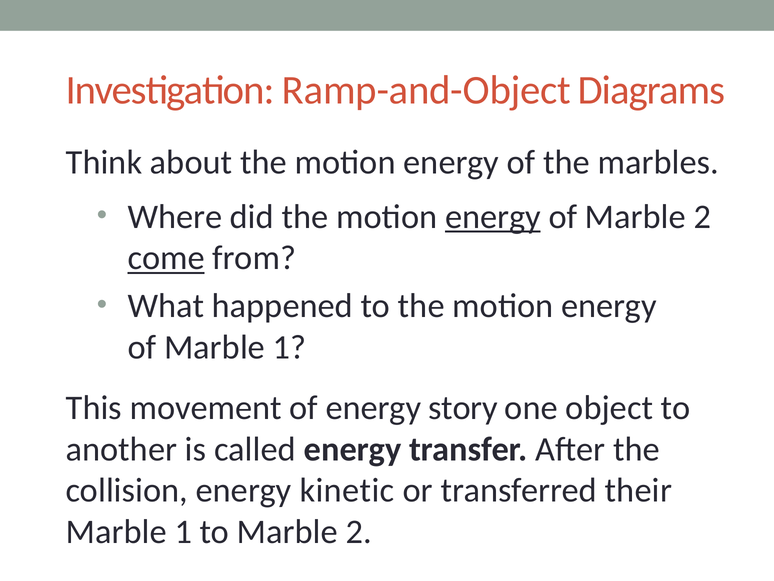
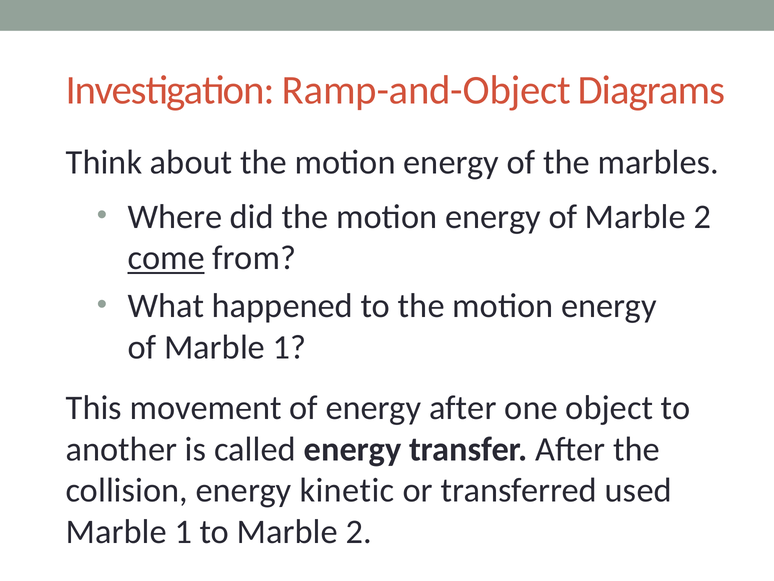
energy at (493, 217) underline: present -> none
energy story: story -> after
their: their -> used
